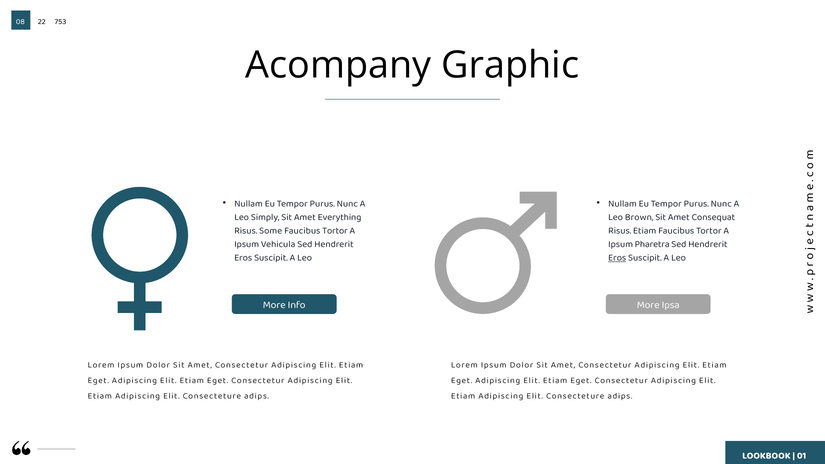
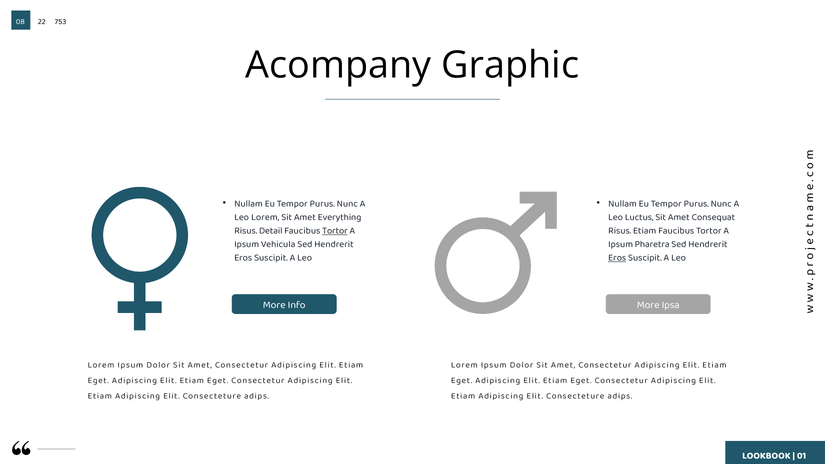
Leo Simply: Simply -> Lorem
Brown: Brown -> Luctus
Some: Some -> Detail
Tortor at (335, 231) underline: none -> present
